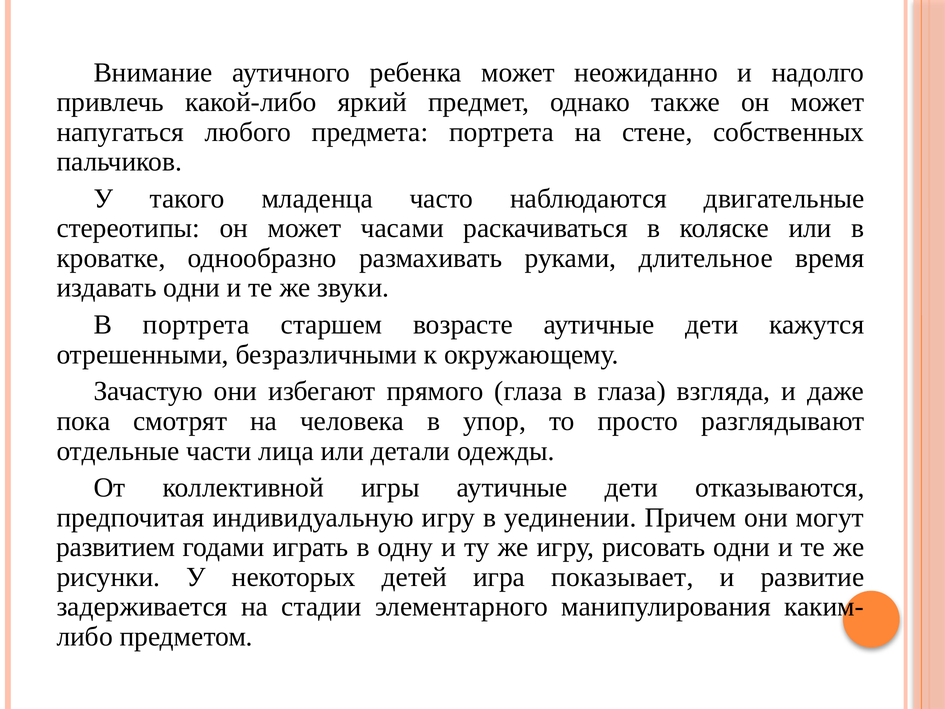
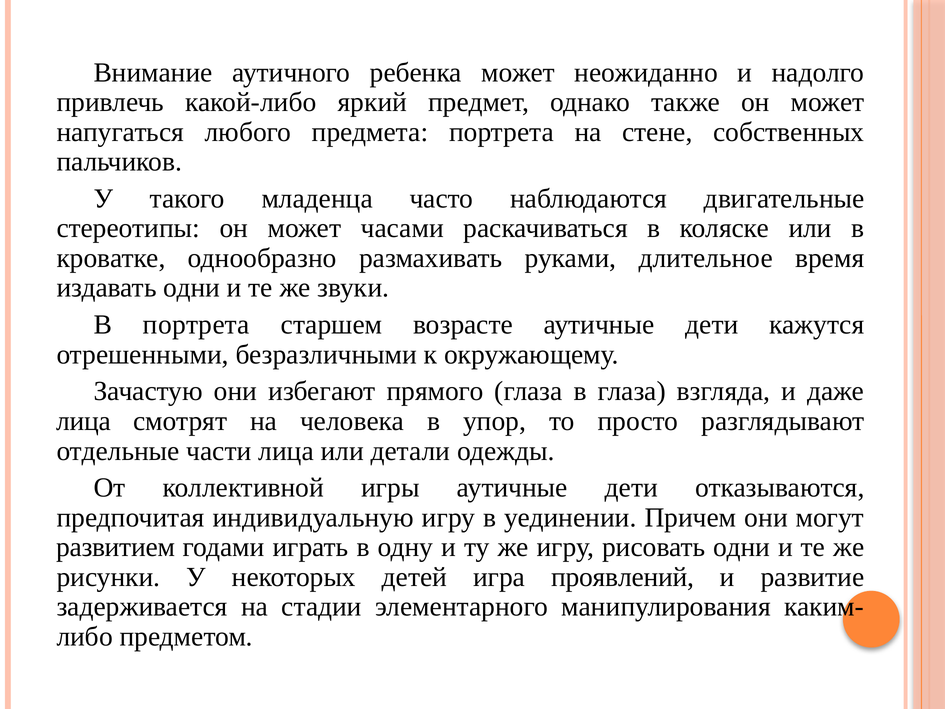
пока at (83, 421): пока -> лица
показывает: показывает -> проявлений
